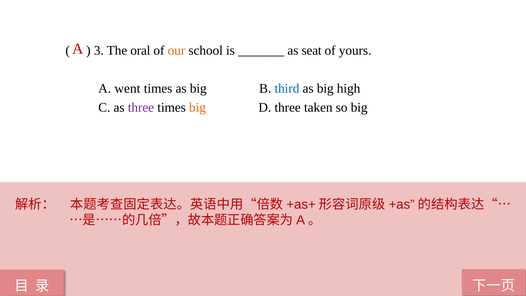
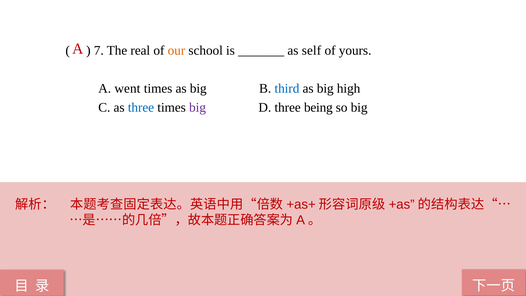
3: 3 -> 7
oral: oral -> real
seat: seat -> self
three at (141, 107) colour: purple -> blue
big at (198, 107) colour: orange -> purple
taken: taken -> being
